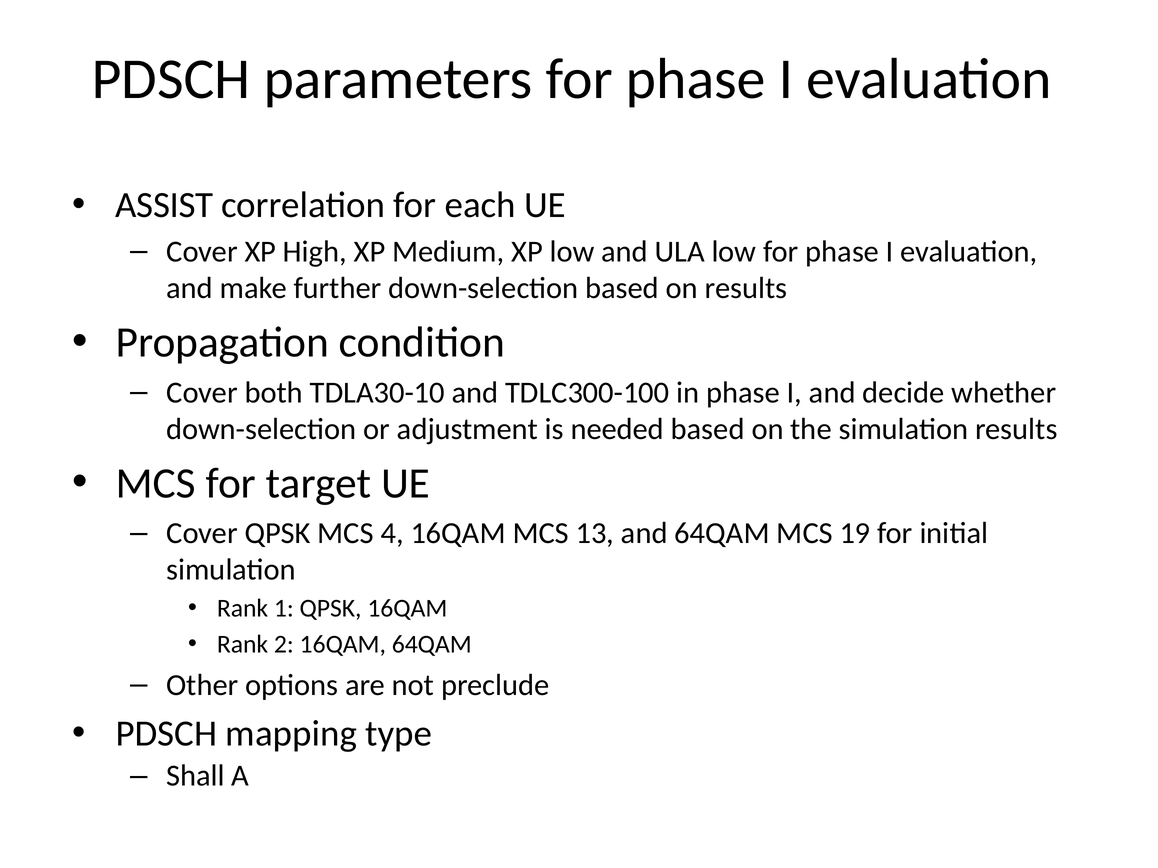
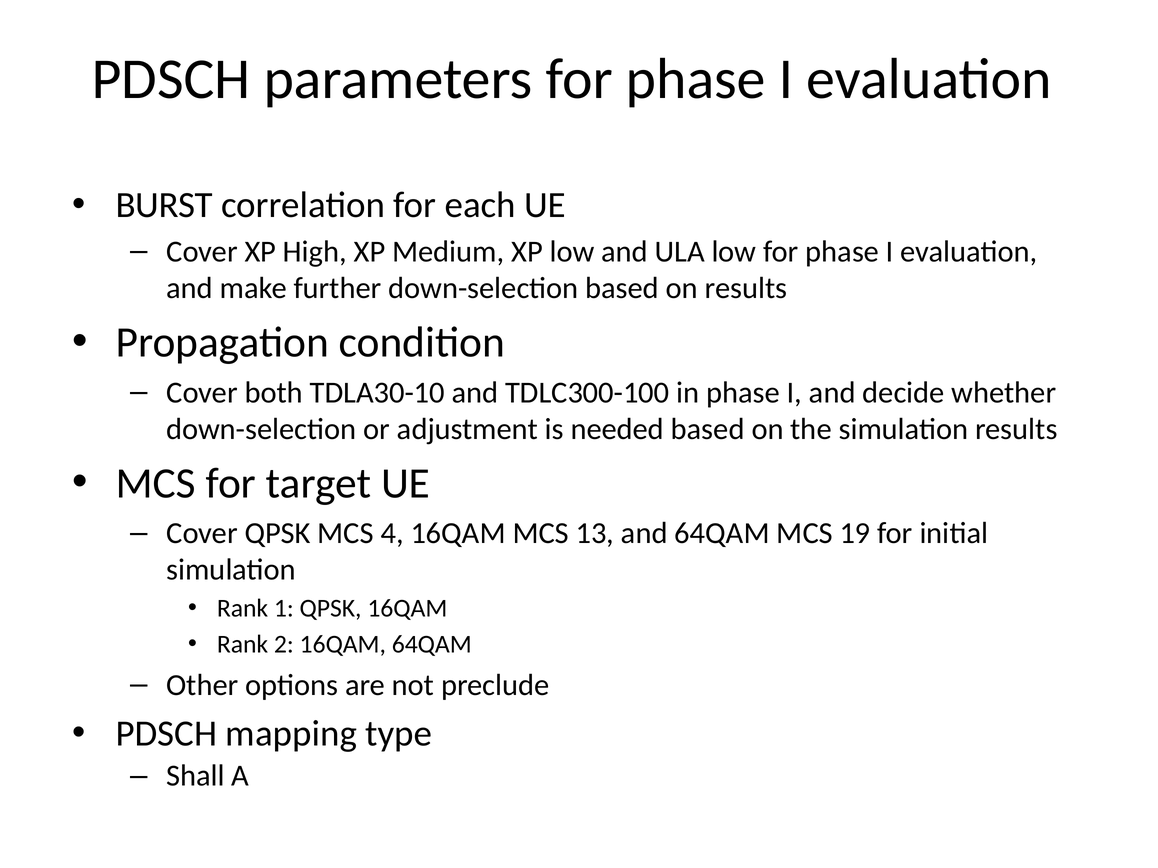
ASSIST: ASSIST -> BURST
